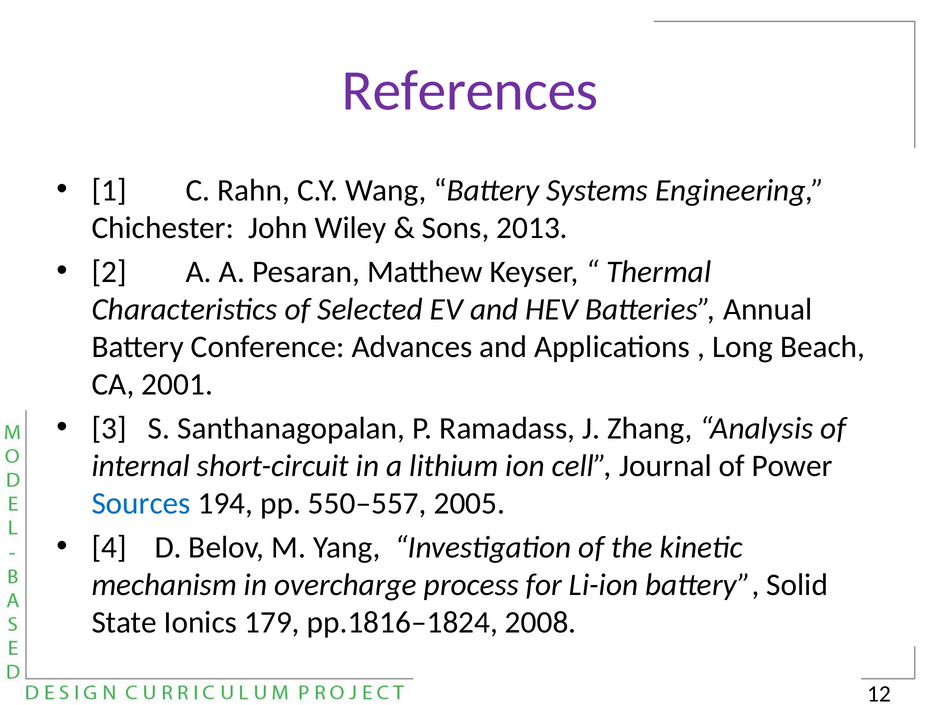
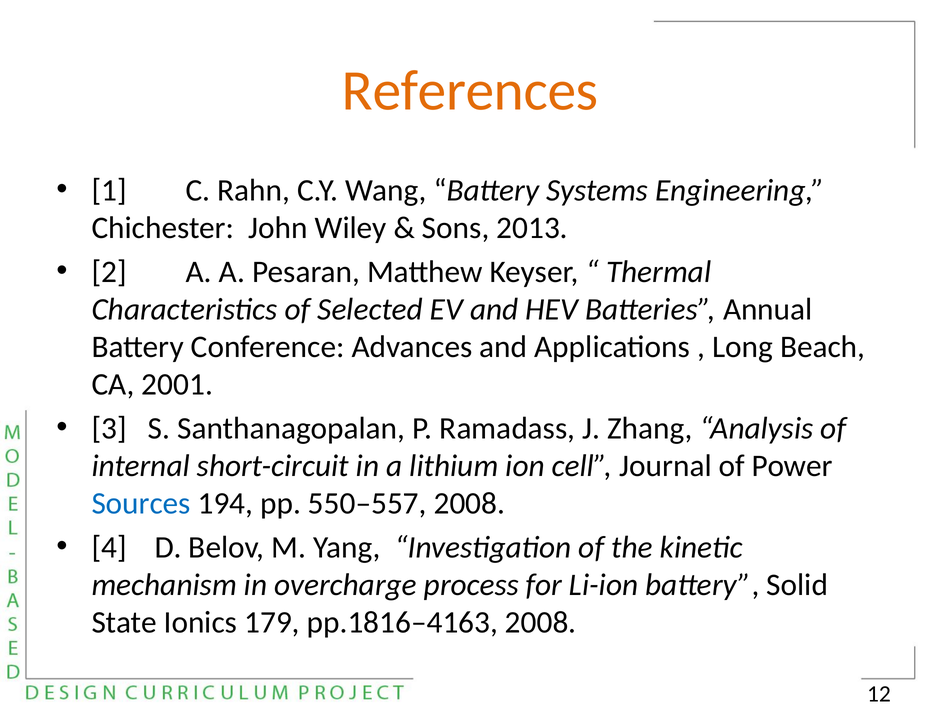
References colour: purple -> orange
550–557 2005: 2005 -> 2008
pp.1816–1824: pp.1816–1824 -> pp.1816–4163
